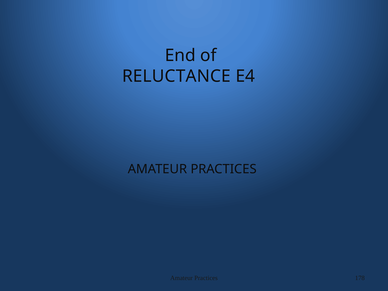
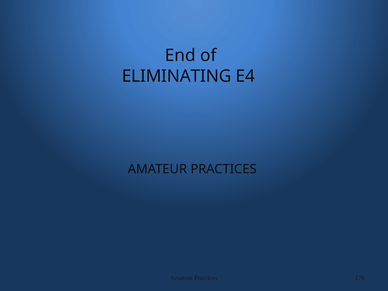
RELUCTANCE: RELUCTANCE -> ELIMINATING
